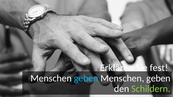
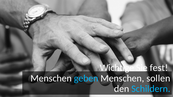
Erklären: Erklären -> Wichtige
geben at (158, 78): geben -> sollen
Schildern colour: light green -> light blue
